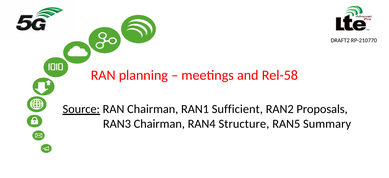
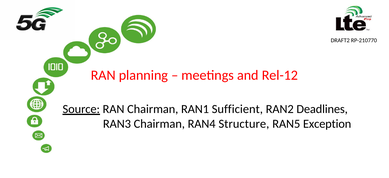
Rel-58: Rel-58 -> Rel-12
Proposals: Proposals -> Deadlines
Summary: Summary -> Exception
